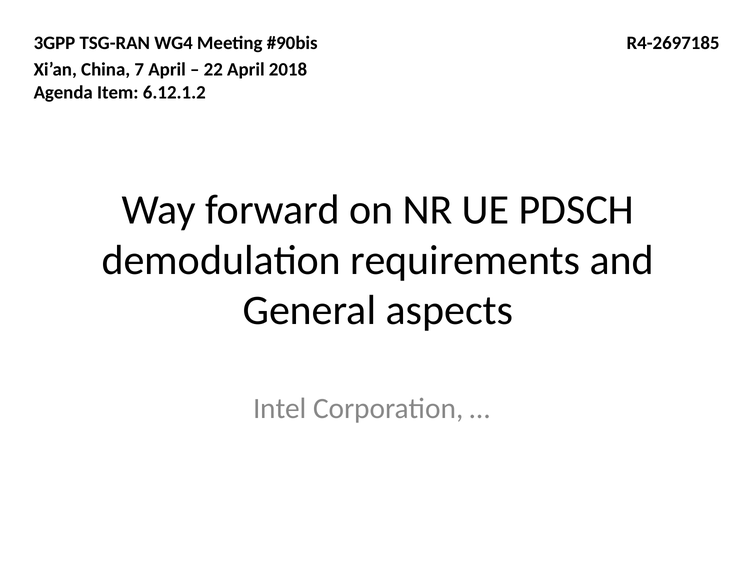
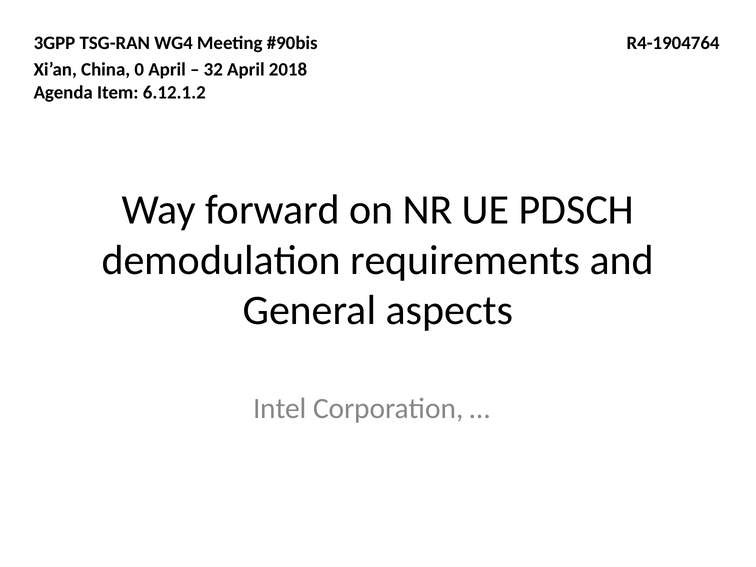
R4-2697185: R4-2697185 -> R4-1904764
7: 7 -> 0
22: 22 -> 32
